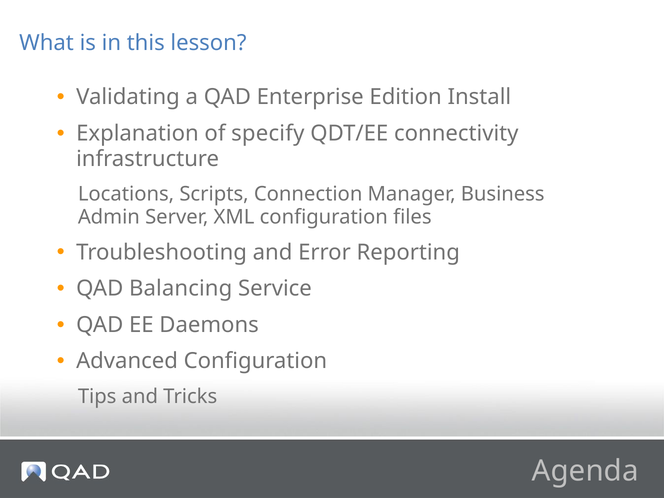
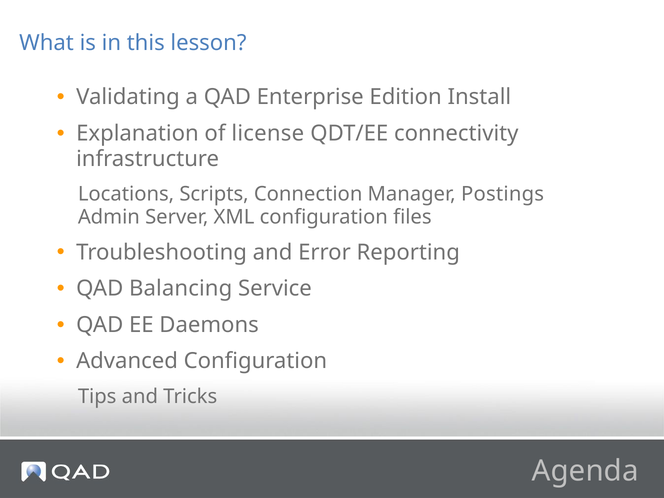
specify: specify -> license
Business: Business -> Postings
